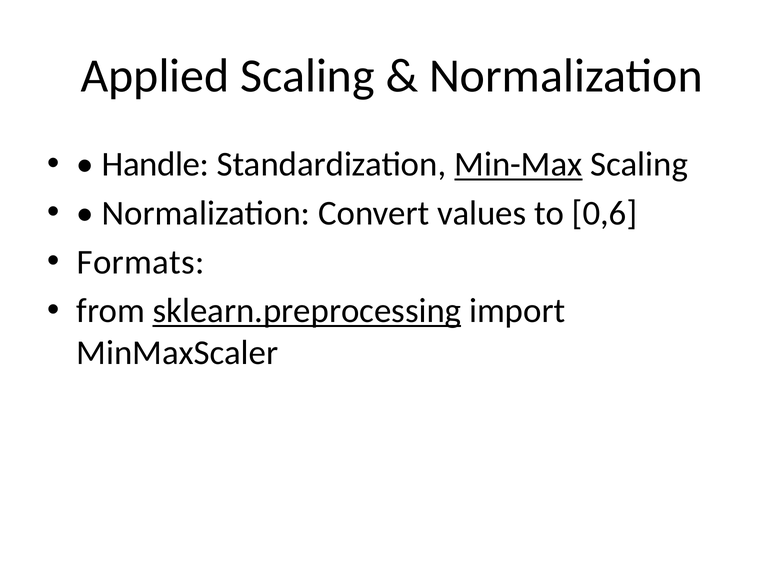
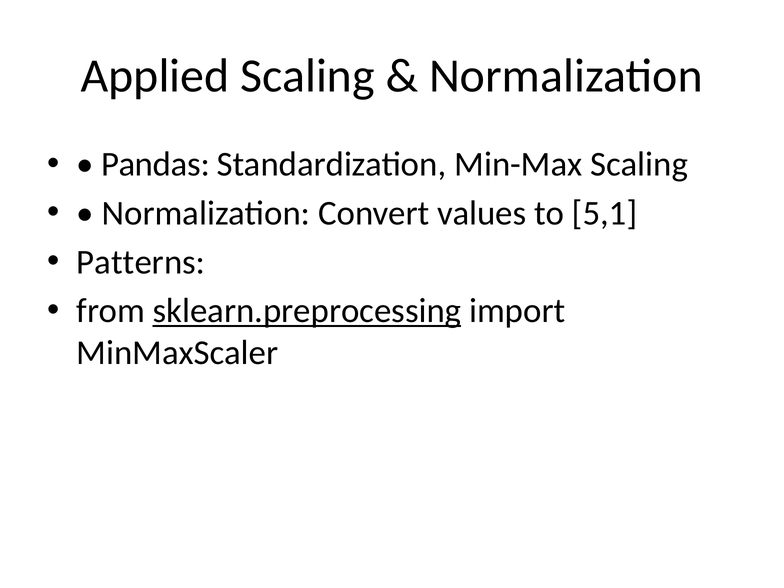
Handle: Handle -> Pandas
Min-Max underline: present -> none
0,6: 0,6 -> 5,1
Formats: Formats -> Patterns
